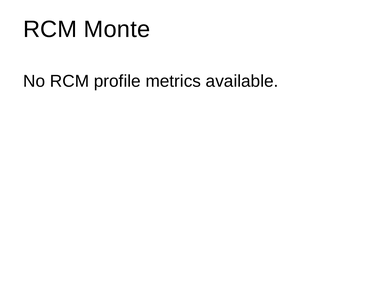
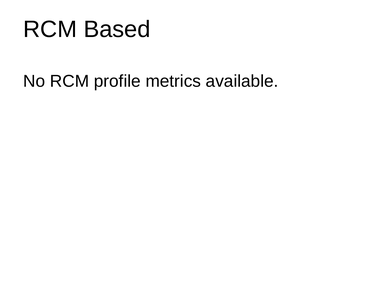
Monte: Monte -> Based
